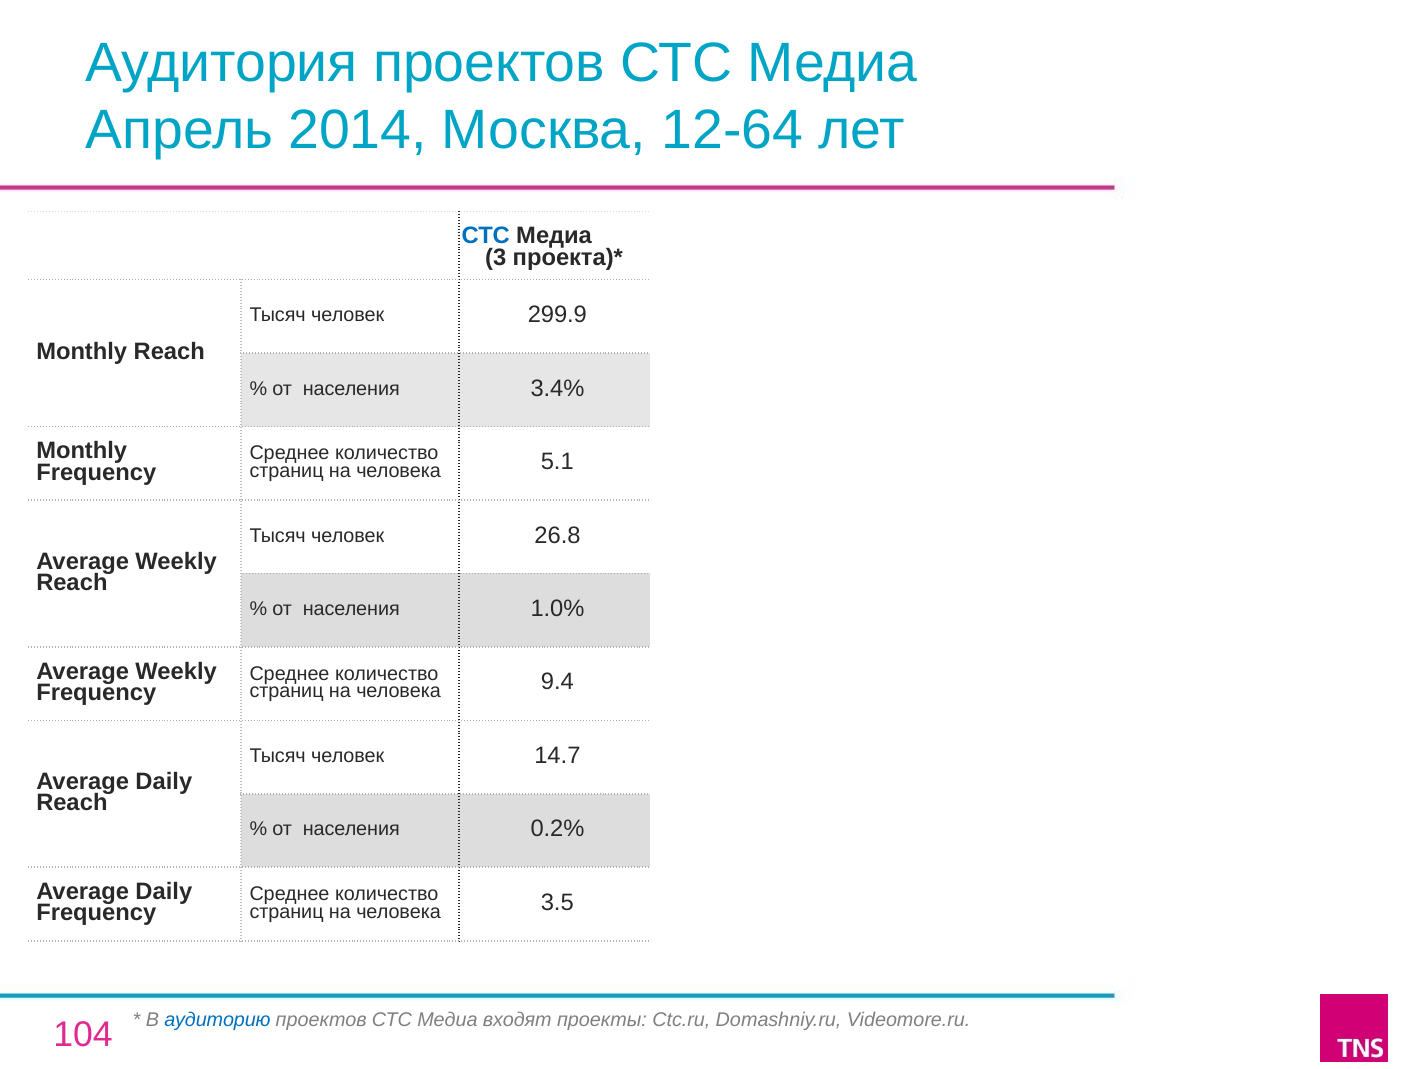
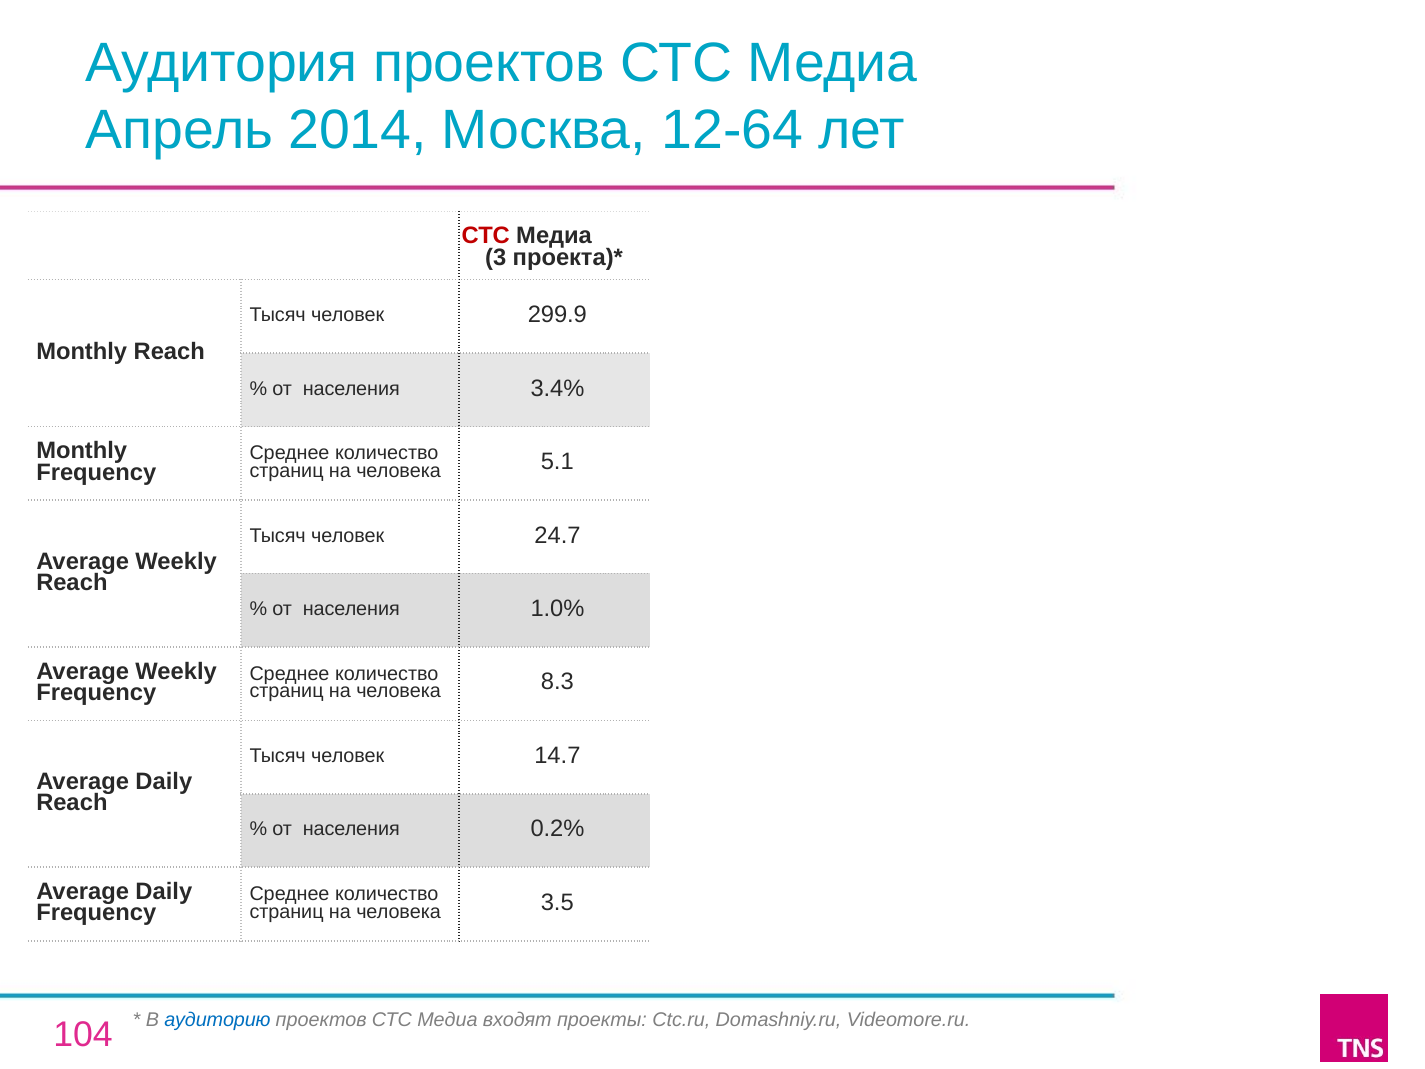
СТС at (486, 235) colour: blue -> red
26.8: 26.8 -> 24.7
9.4: 9.4 -> 8.3
